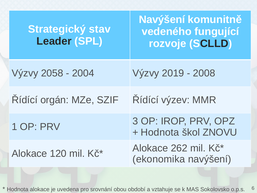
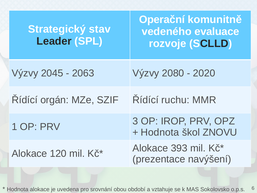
Navýšení at (162, 20): Navýšení -> Operační
fungující: fungující -> evaluace
2058: 2058 -> 2045
2004: 2004 -> 2063
2019: 2019 -> 2080
2008: 2008 -> 2020
výzev: výzev -> ruchu
262: 262 -> 393
ekonomika: ekonomika -> prezentace
